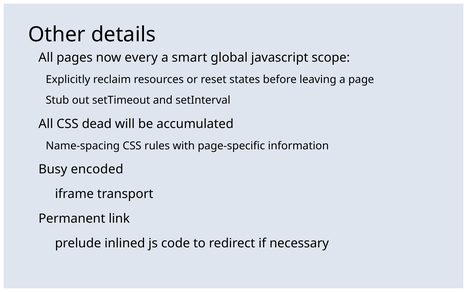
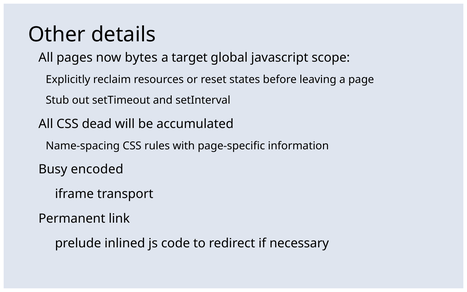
every: every -> bytes
smart: smart -> target
